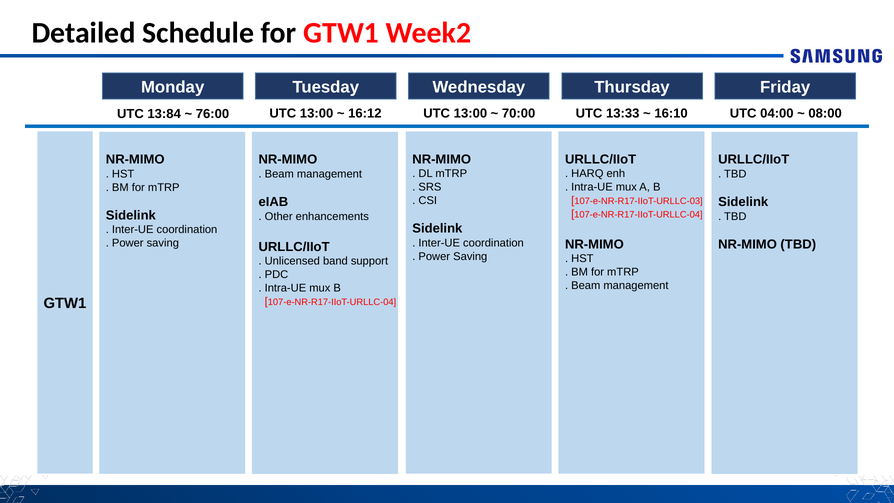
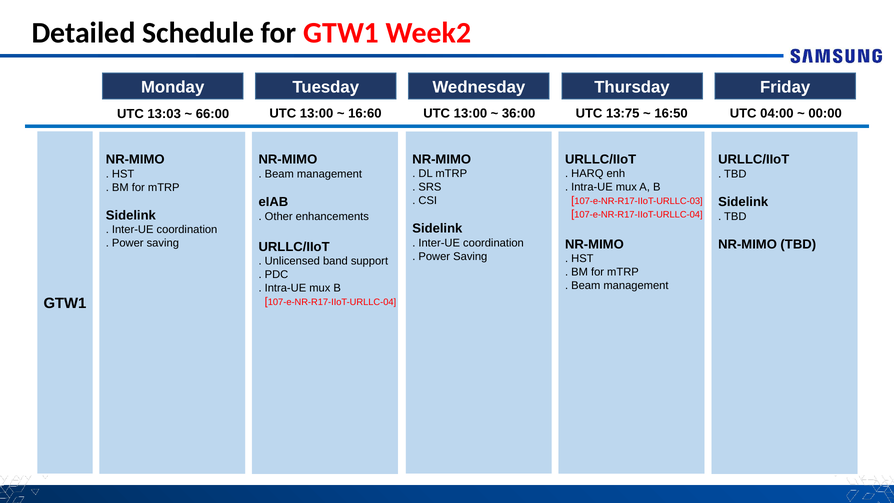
13:84: 13:84 -> 13:03
76:00: 76:00 -> 66:00
16:12: 16:12 -> 16:60
70:00: 70:00 -> 36:00
13:33: 13:33 -> 13:75
16:10: 16:10 -> 16:50
08:00: 08:00 -> 00:00
